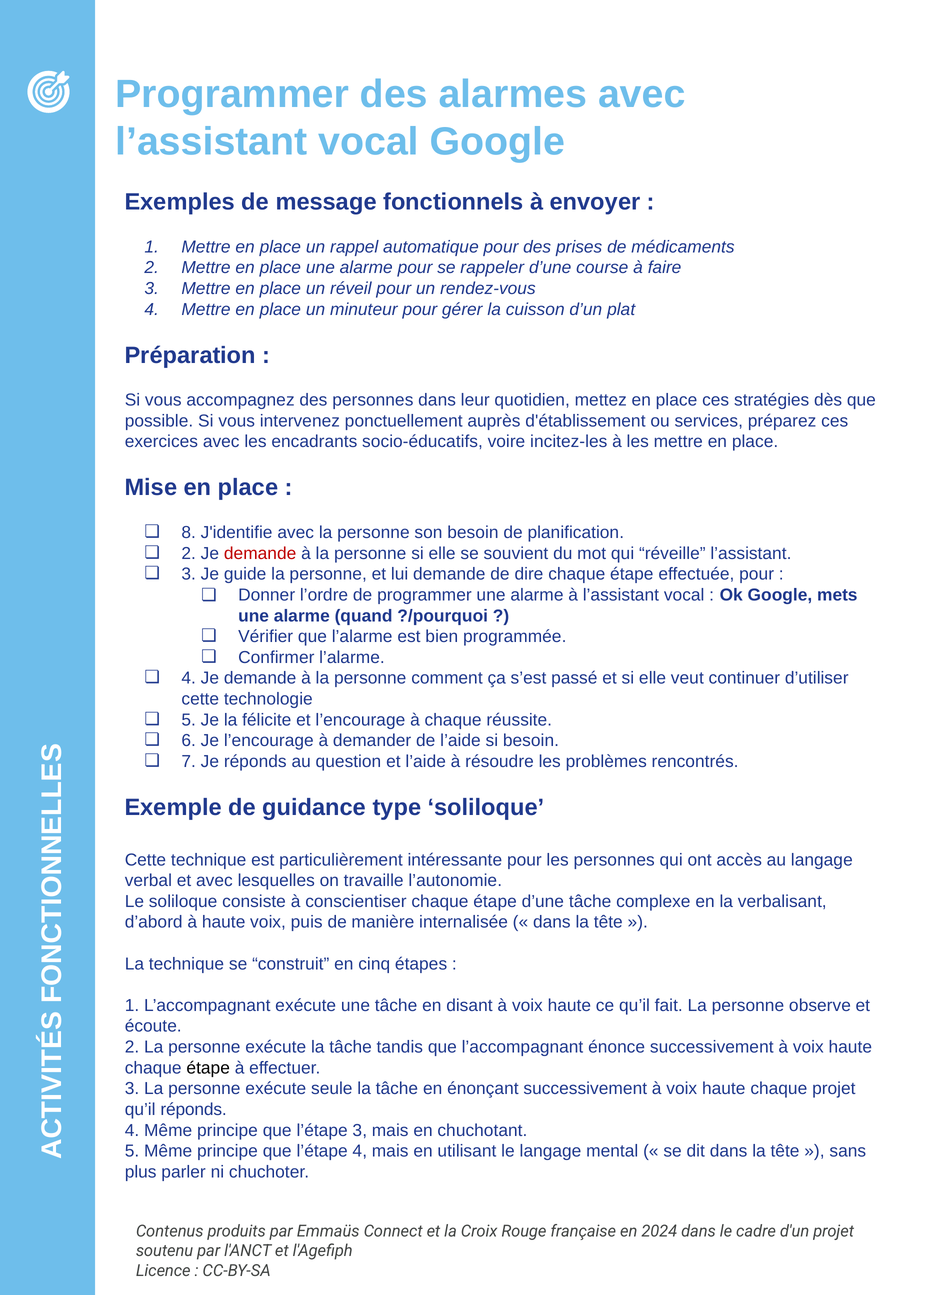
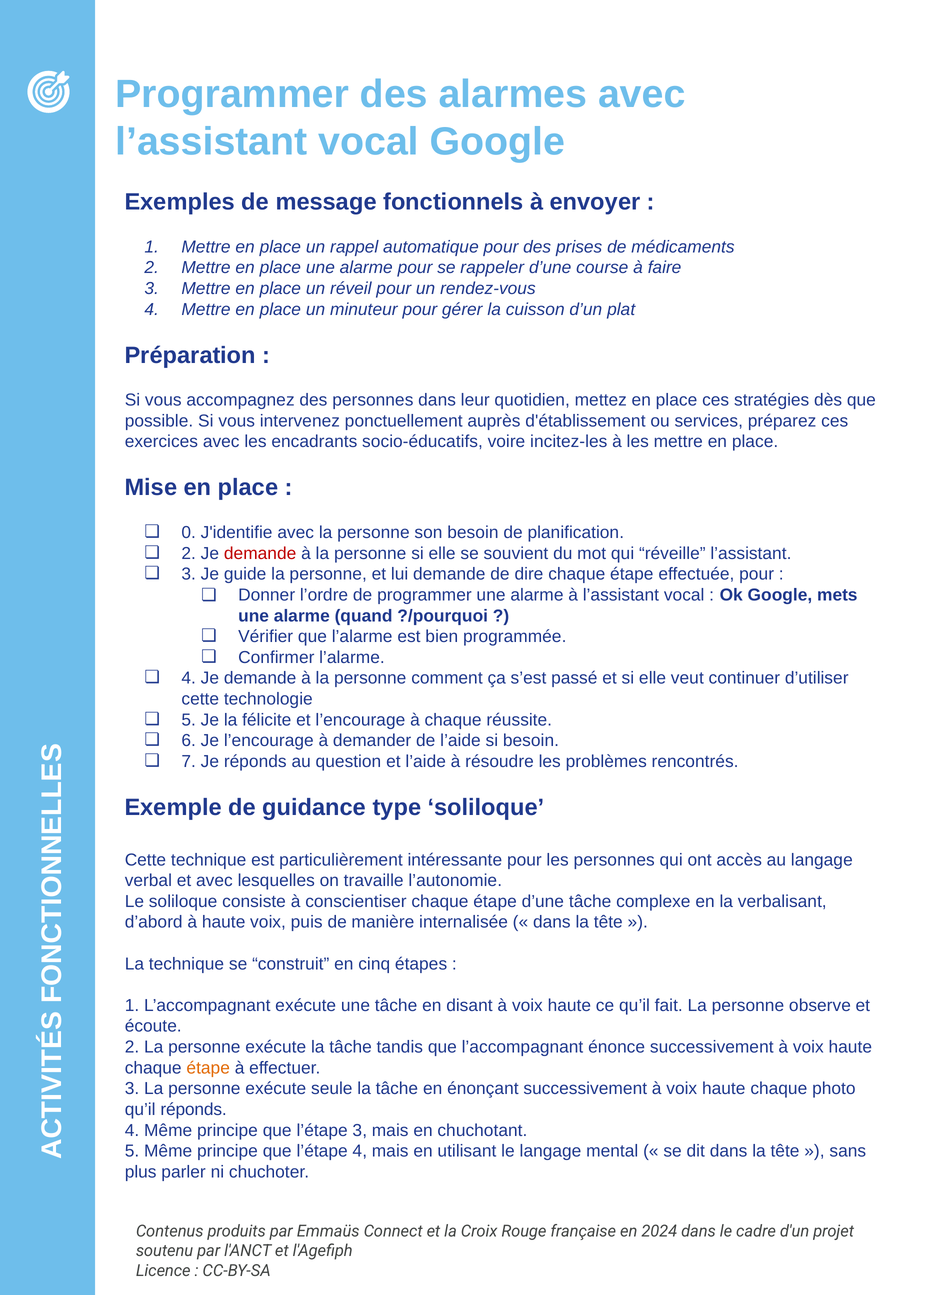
8: 8 -> 0
étape at (208, 1068) colour: black -> orange
chaque projet: projet -> photo
